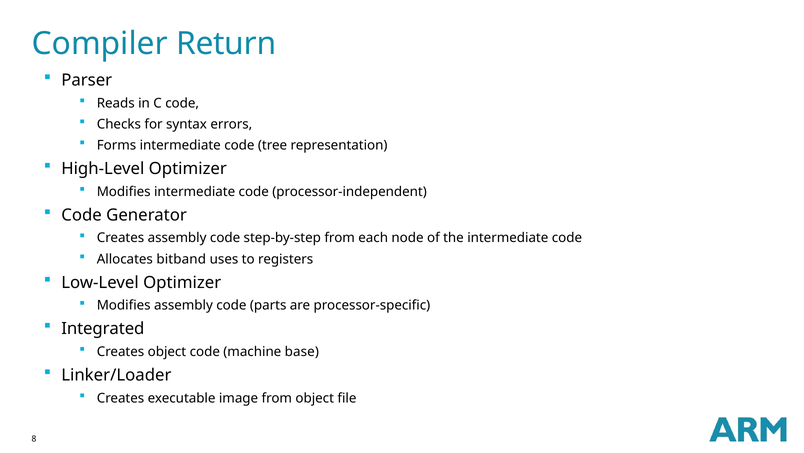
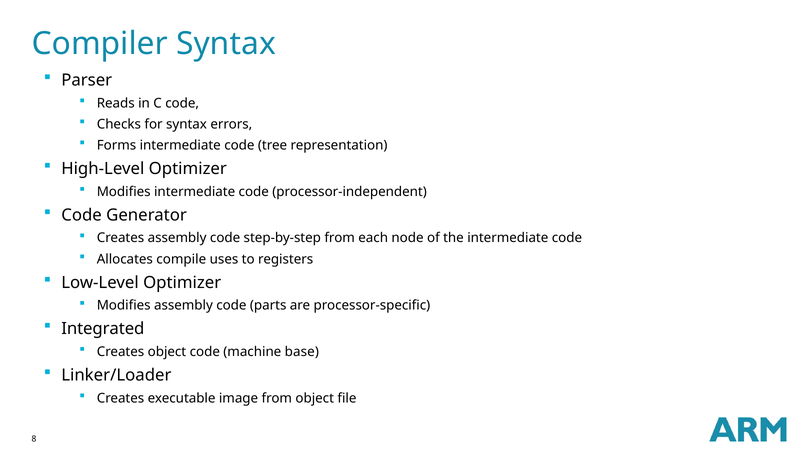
Compiler Return: Return -> Syntax
bitband: bitband -> compile
